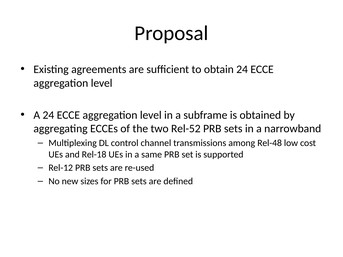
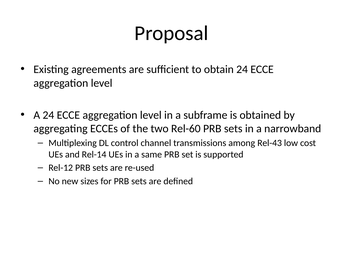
Rel-52: Rel-52 -> Rel-60
Rel-48: Rel-48 -> Rel-43
Rel-18: Rel-18 -> Rel-14
